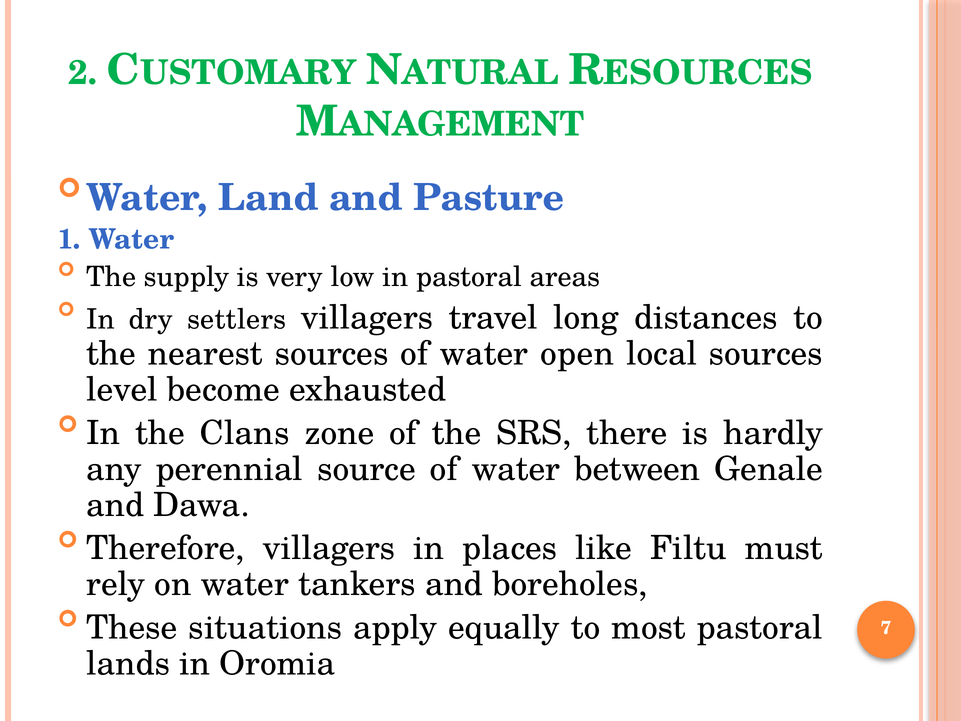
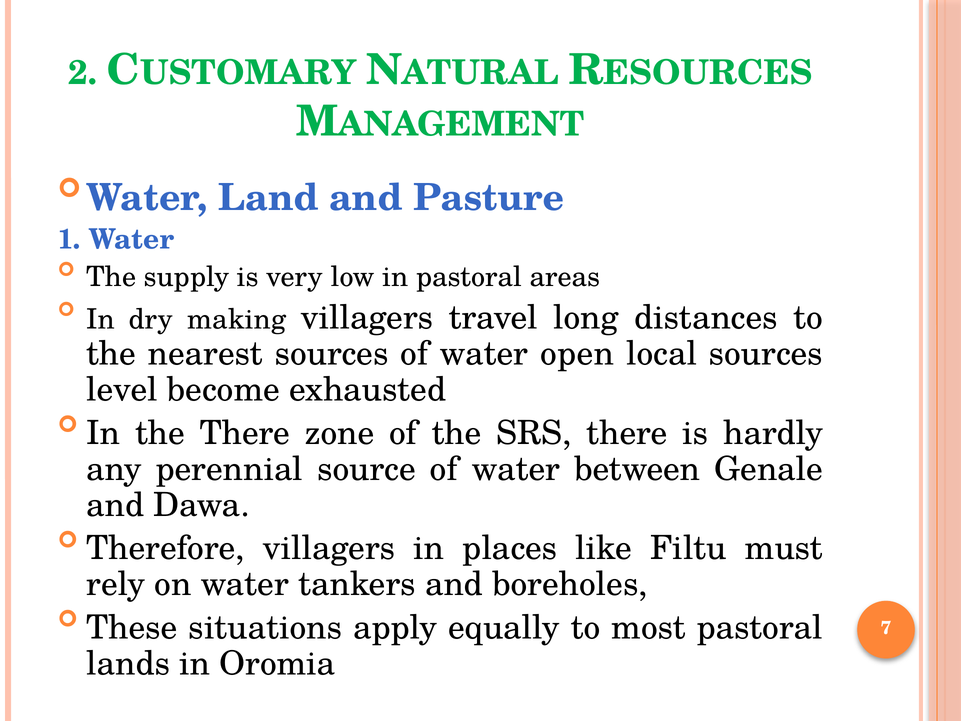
settlers: settlers -> making
the Clans: Clans -> There
